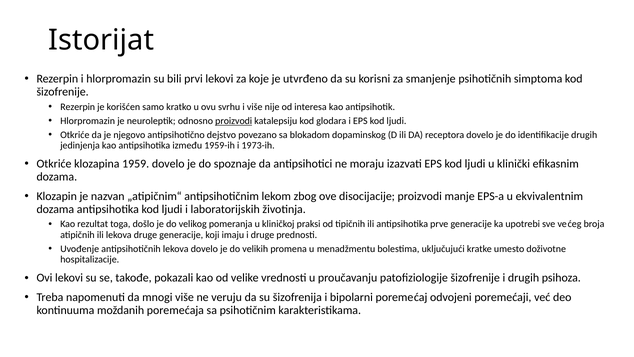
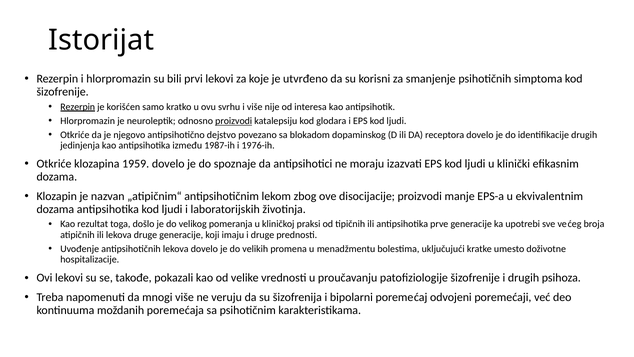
Rezerpin at (78, 107) underline: none -> present
1959-ih: 1959-ih -> 1987-ih
1973-ih: 1973-ih -> 1976-ih
